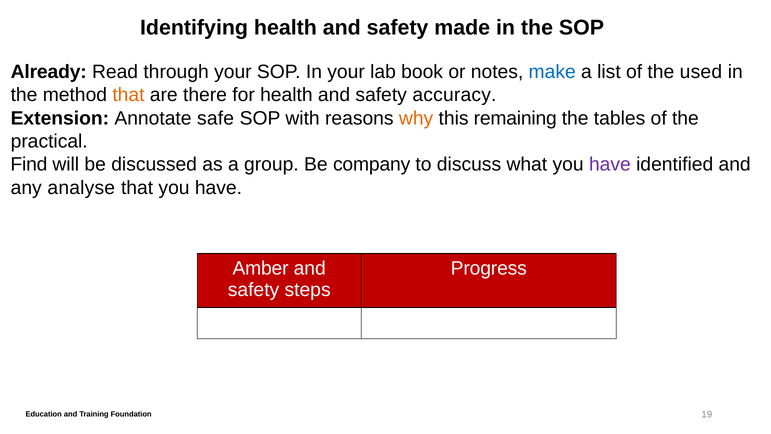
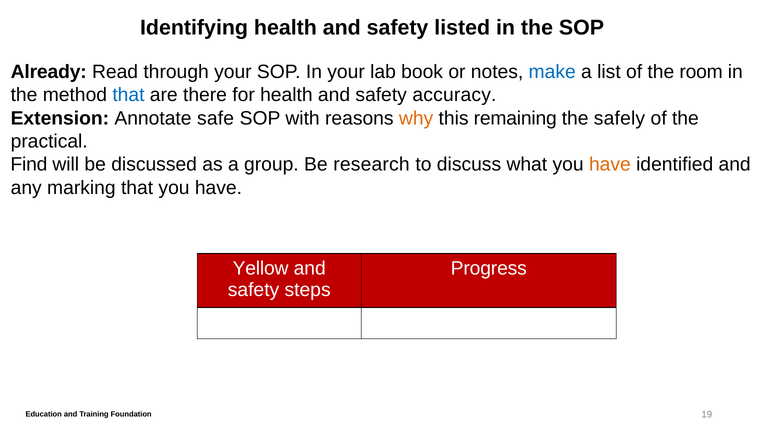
made: made -> listed
used: used -> room
that at (128, 95) colour: orange -> blue
tables: tables -> safely
company: company -> research
have at (610, 164) colour: purple -> orange
analyse: analyse -> marking
Amber: Amber -> Yellow
